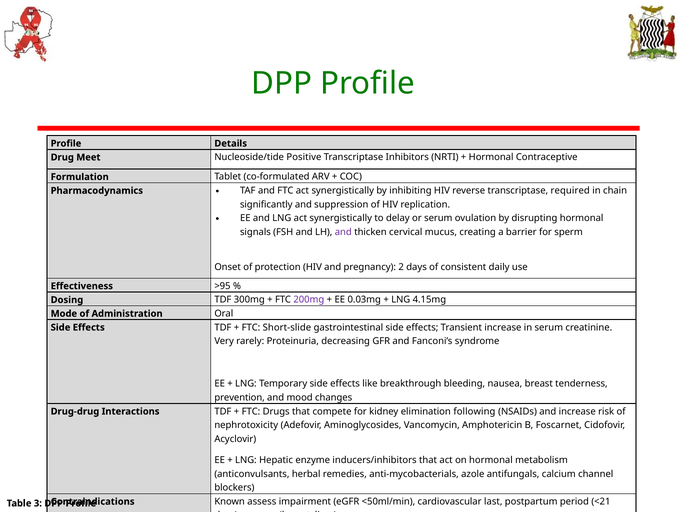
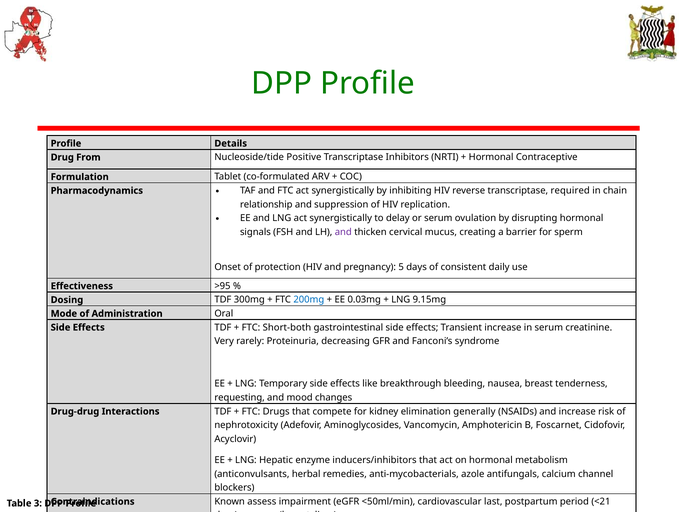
Meet: Meet -> From
significantly: significantly -> relationship
2: 2 -> 5
200mg colour: purple -> blue
4.15mg: 4.15mg -> 9.15mg
Short-slide: Short-slide -> Short-both
prevention: prevention -> requesting
following: following -> generally
